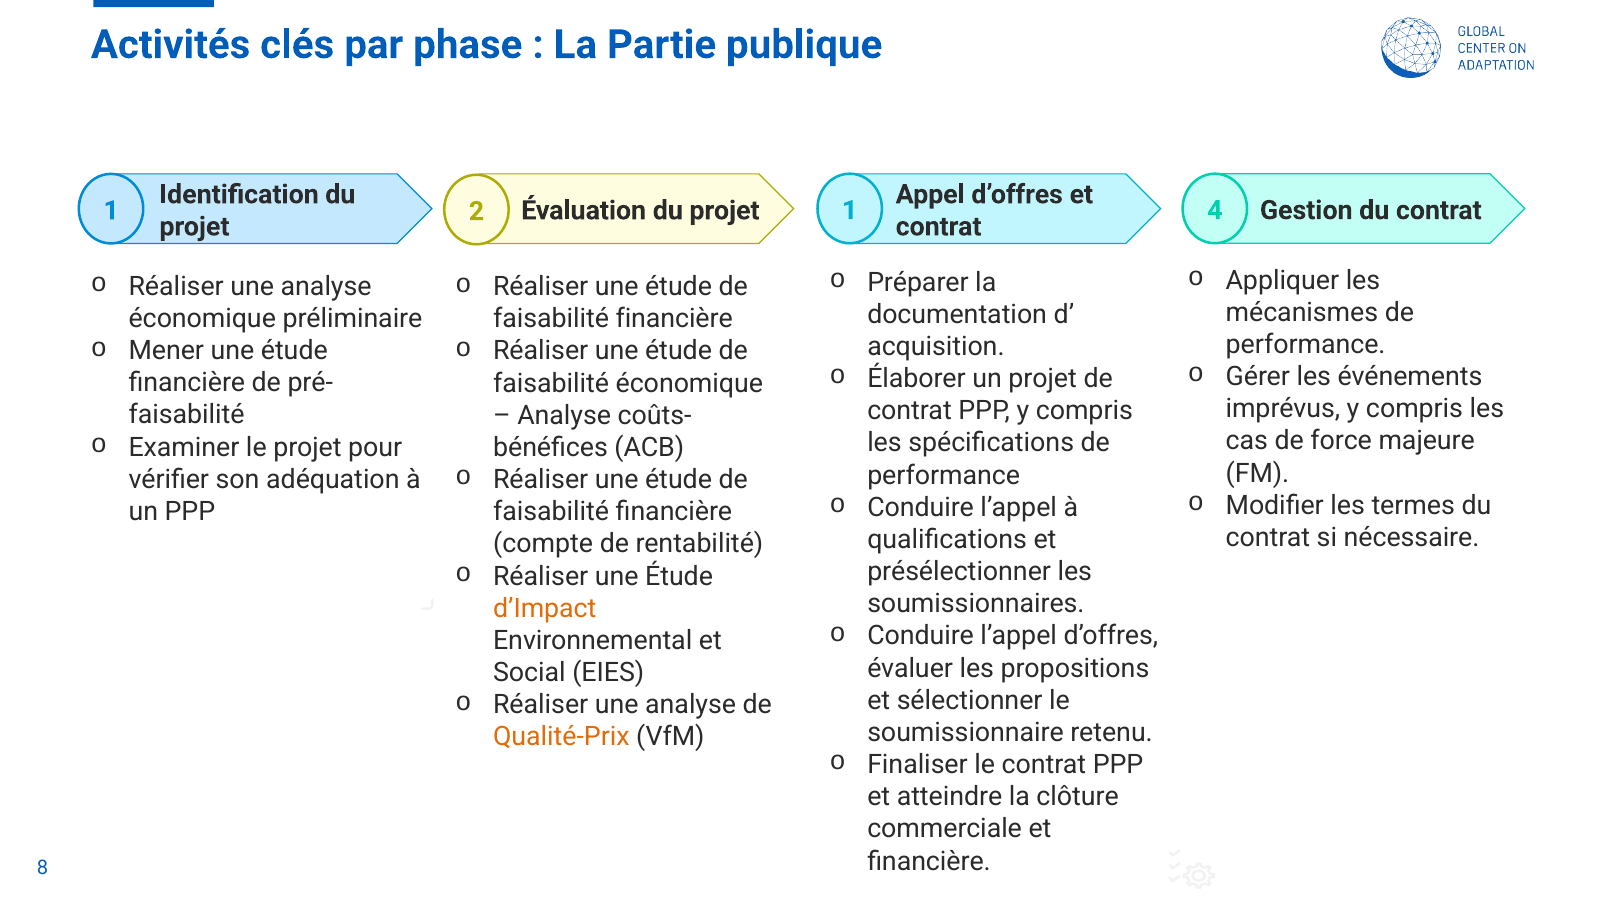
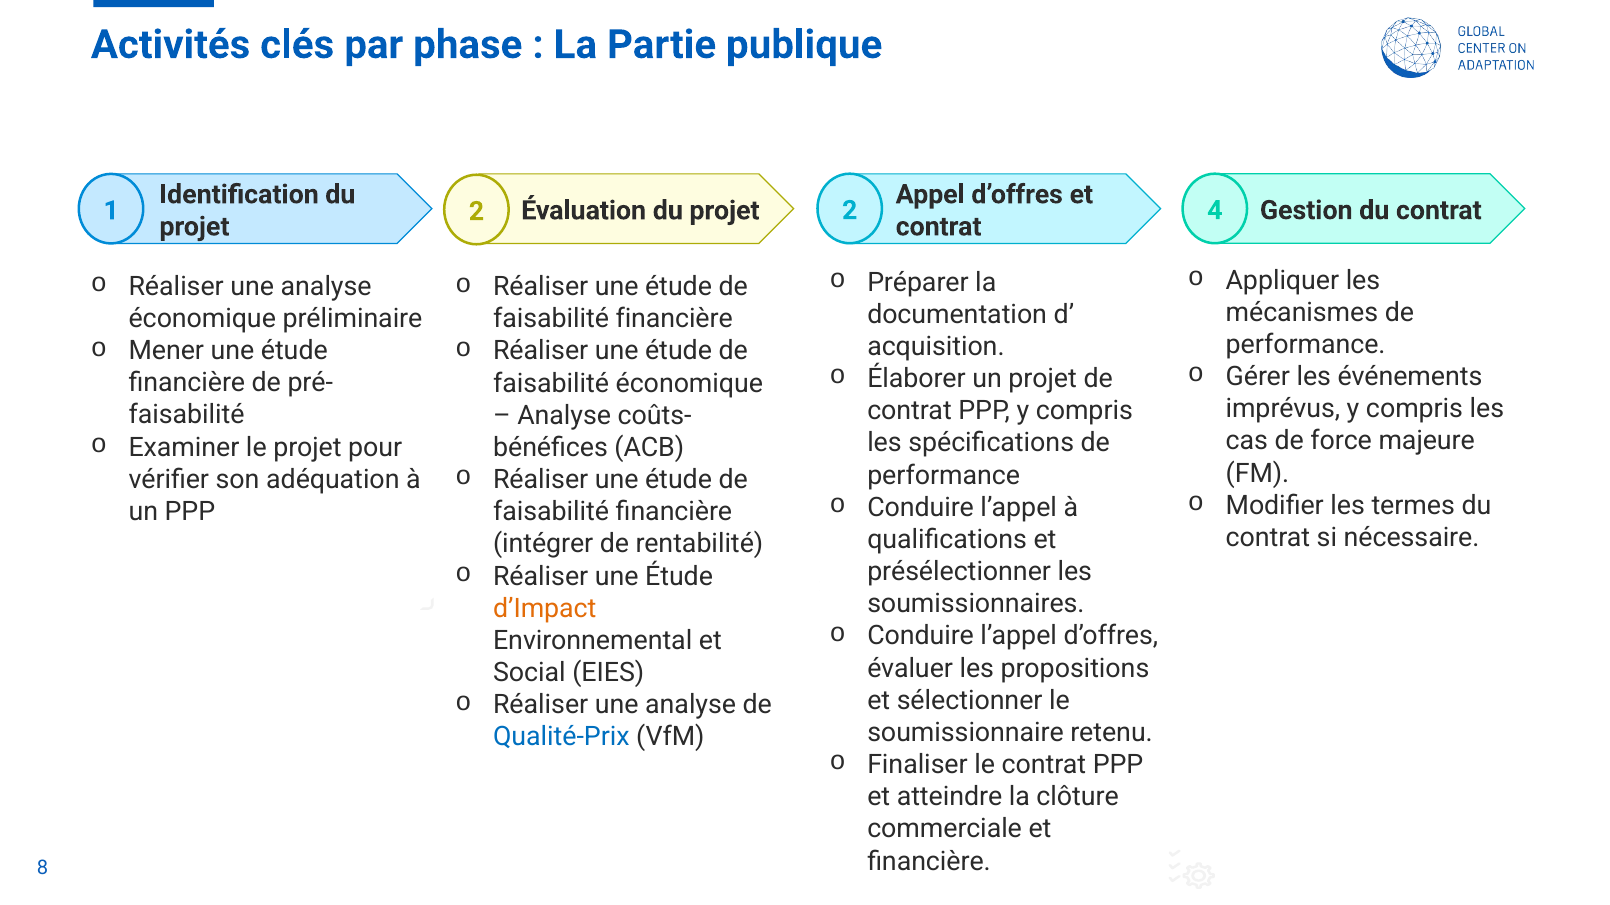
2 1: 1 -> 2
compte: compte -> intégrer
Qualité-Prix colour: orange -> blue
